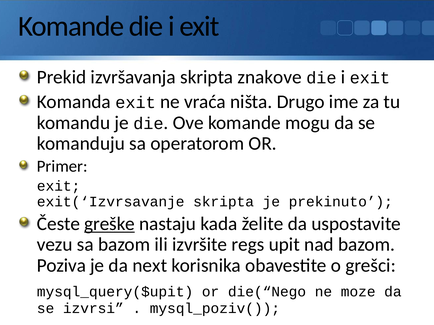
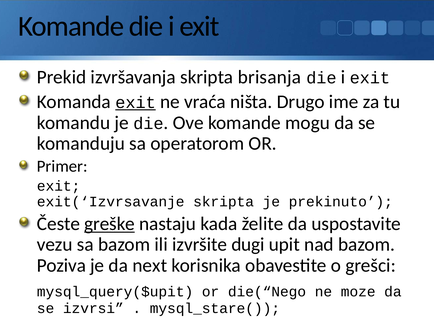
znakove: znakove -> brisanja
exit at (136, 103) underline: none -> present
regs: regs -> dugi
mysql_poziv(: mysql_poziv( -> mysql_stare(
